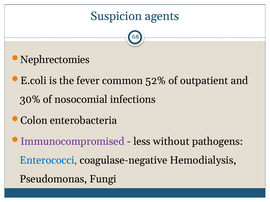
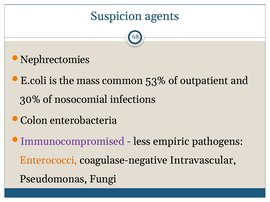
fever: fever -> mass
52%: 52% -> 53%
without: without -> empiric
Enterococci colour: blue -> orange
Hemodialysis: Hemodialysis -> Intravascular
